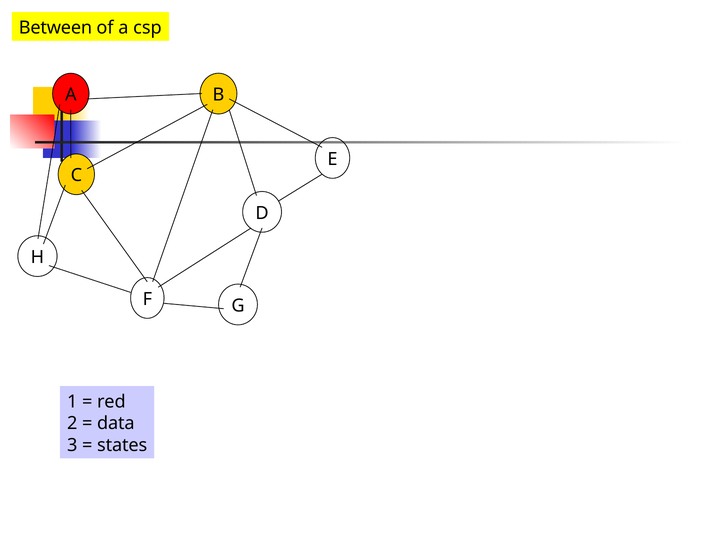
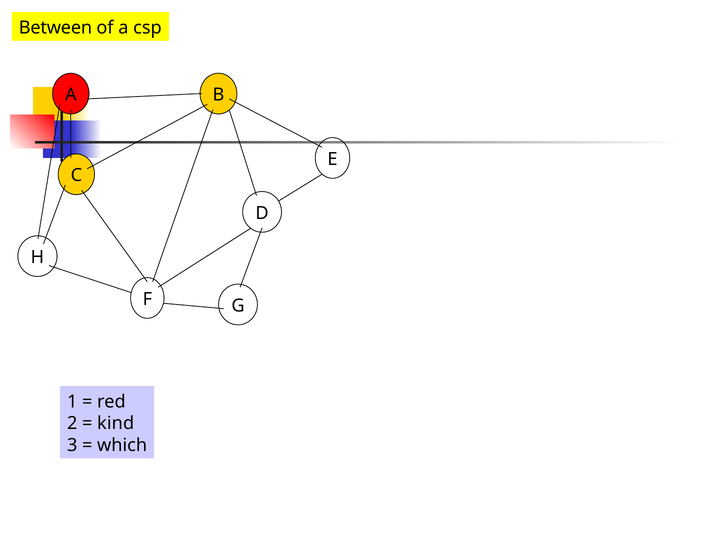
data: data -> kind
states: states -> which
